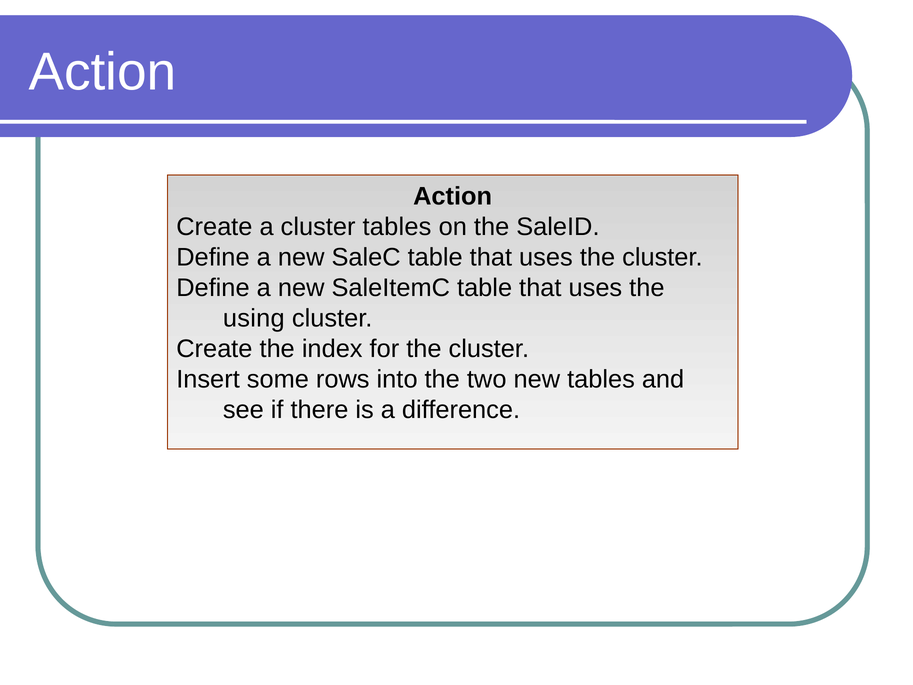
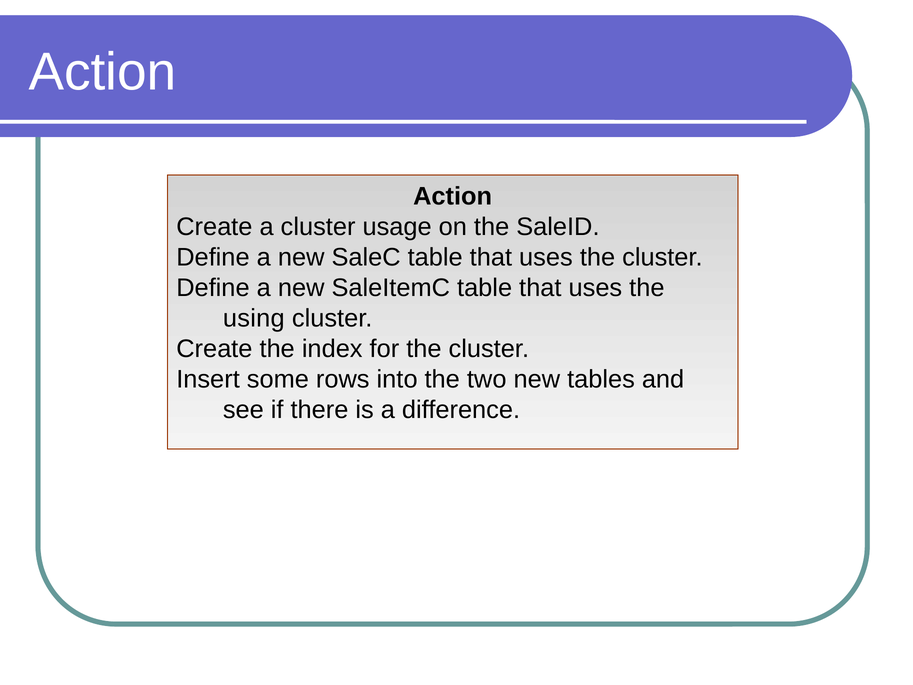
cluster tables: tables -> usage
